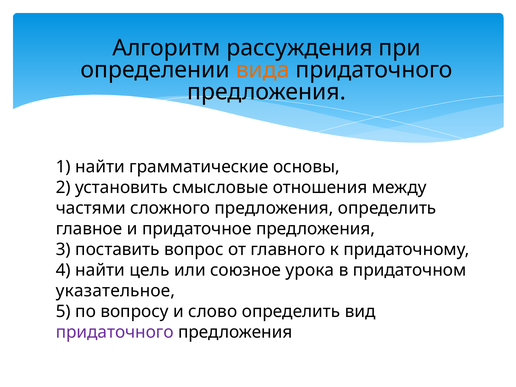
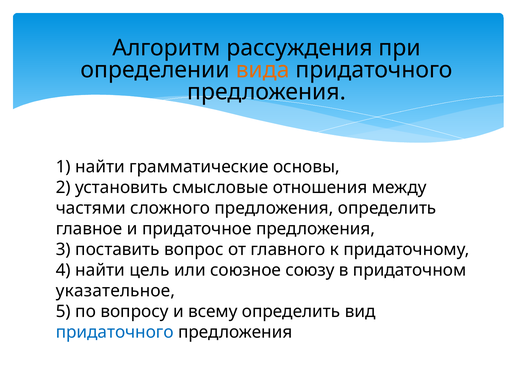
урока: урока -> союзу
слово: слово -> всему
придаточного at (115, 332) colour: purple -> blue
